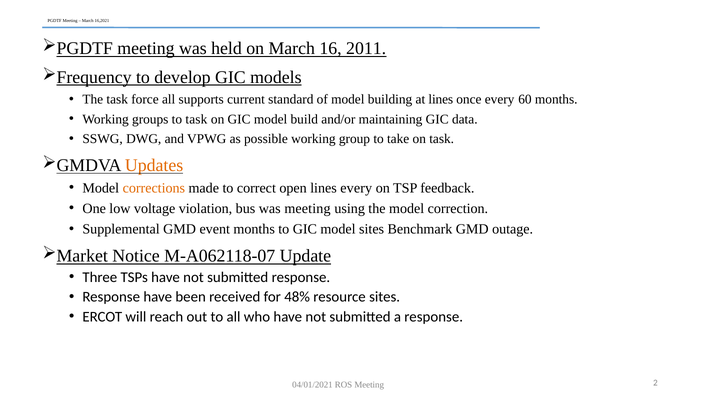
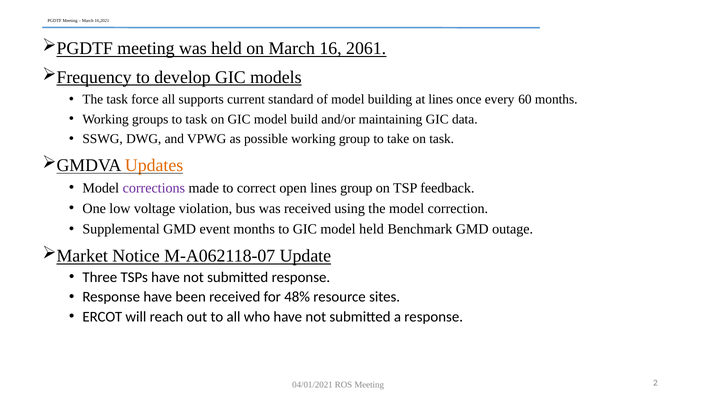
2011: 2011 -> 2061
corrections colour: orange -> purple
lines every: every -> group
was meeting: meeting -> received
model sites: sites -> held
